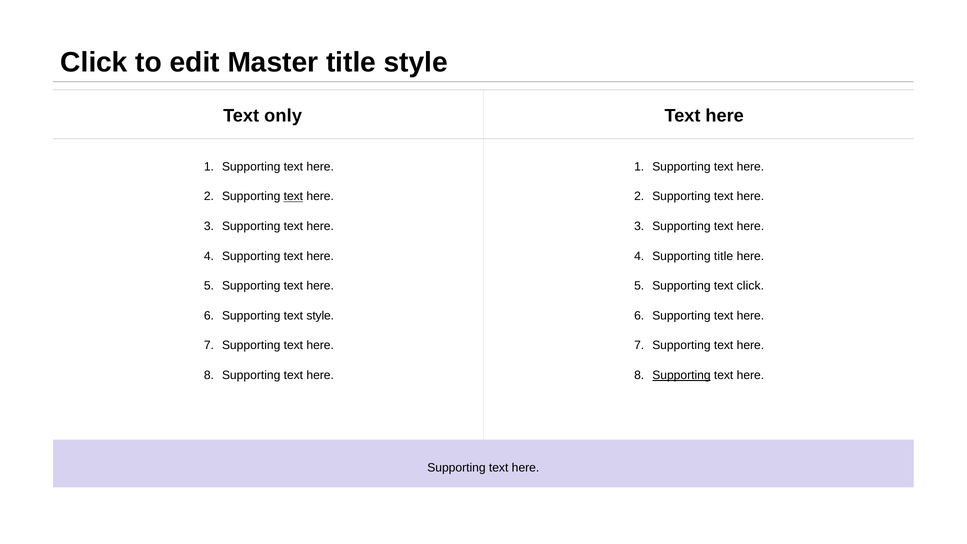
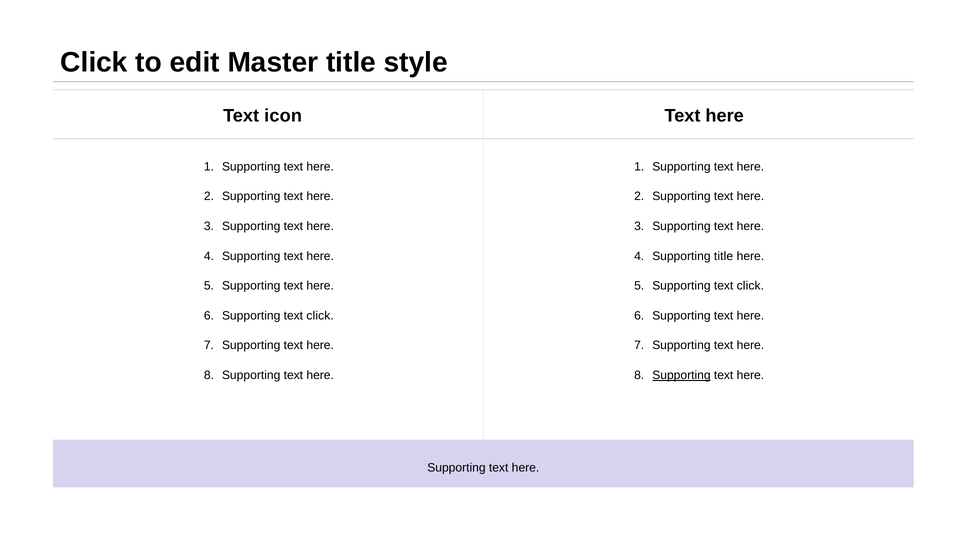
only: only -> icon
text at (293, 196) underline: present -> none
style at (320, 316): style -> click
